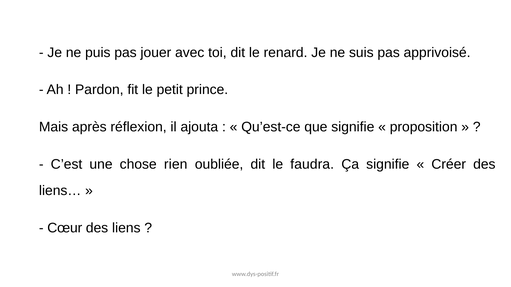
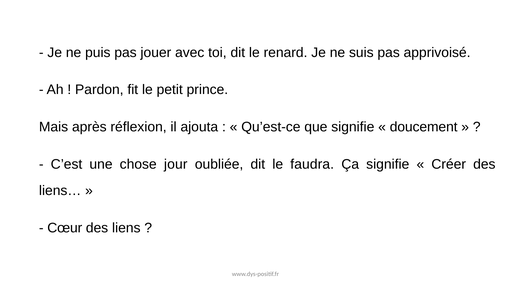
proposition: proposition -> doucement
rien: rien -> jour
